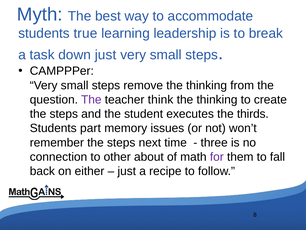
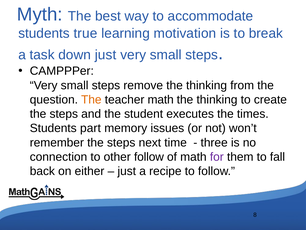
leadership: leadership -> motivation
The at (91, 99) colour: purple -> orange
teacher think: think -> math
thirds: thirds -> times
other about: about -> follow
